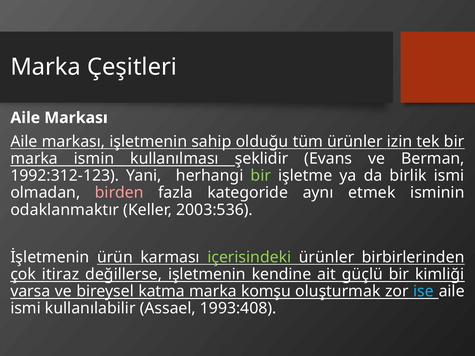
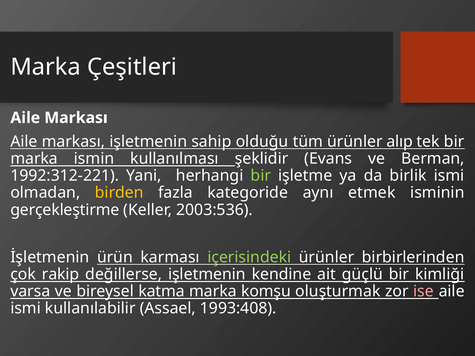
izin: izin -> alıp
1992:312-123: 1992:312-123 -> 1992:312-221
birden colour: pink -> yellow
odaklanmaktır: odaklanmaktır -> gerçekleştirme
itiraz: itiraz -> rakip
ise colour: light blue -> pink
